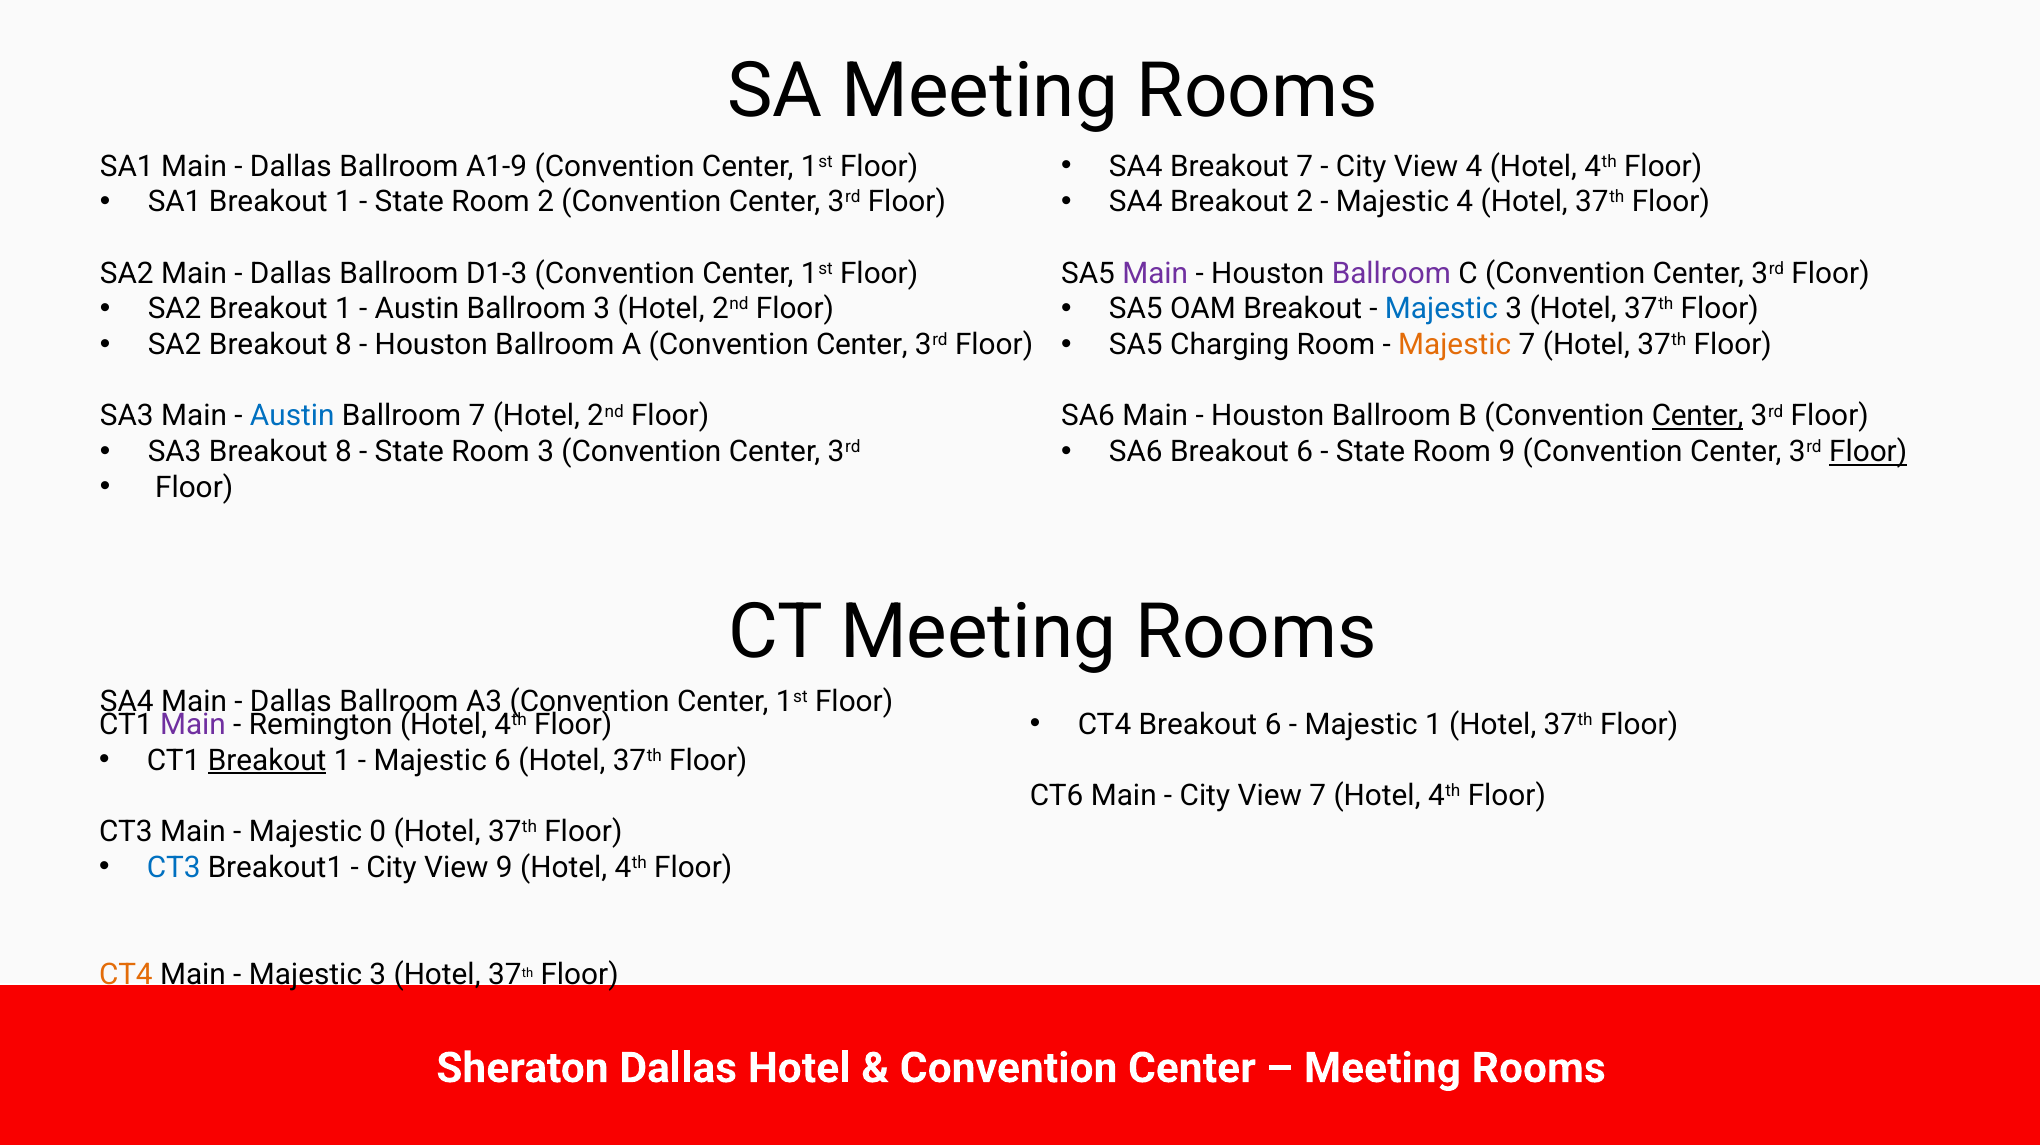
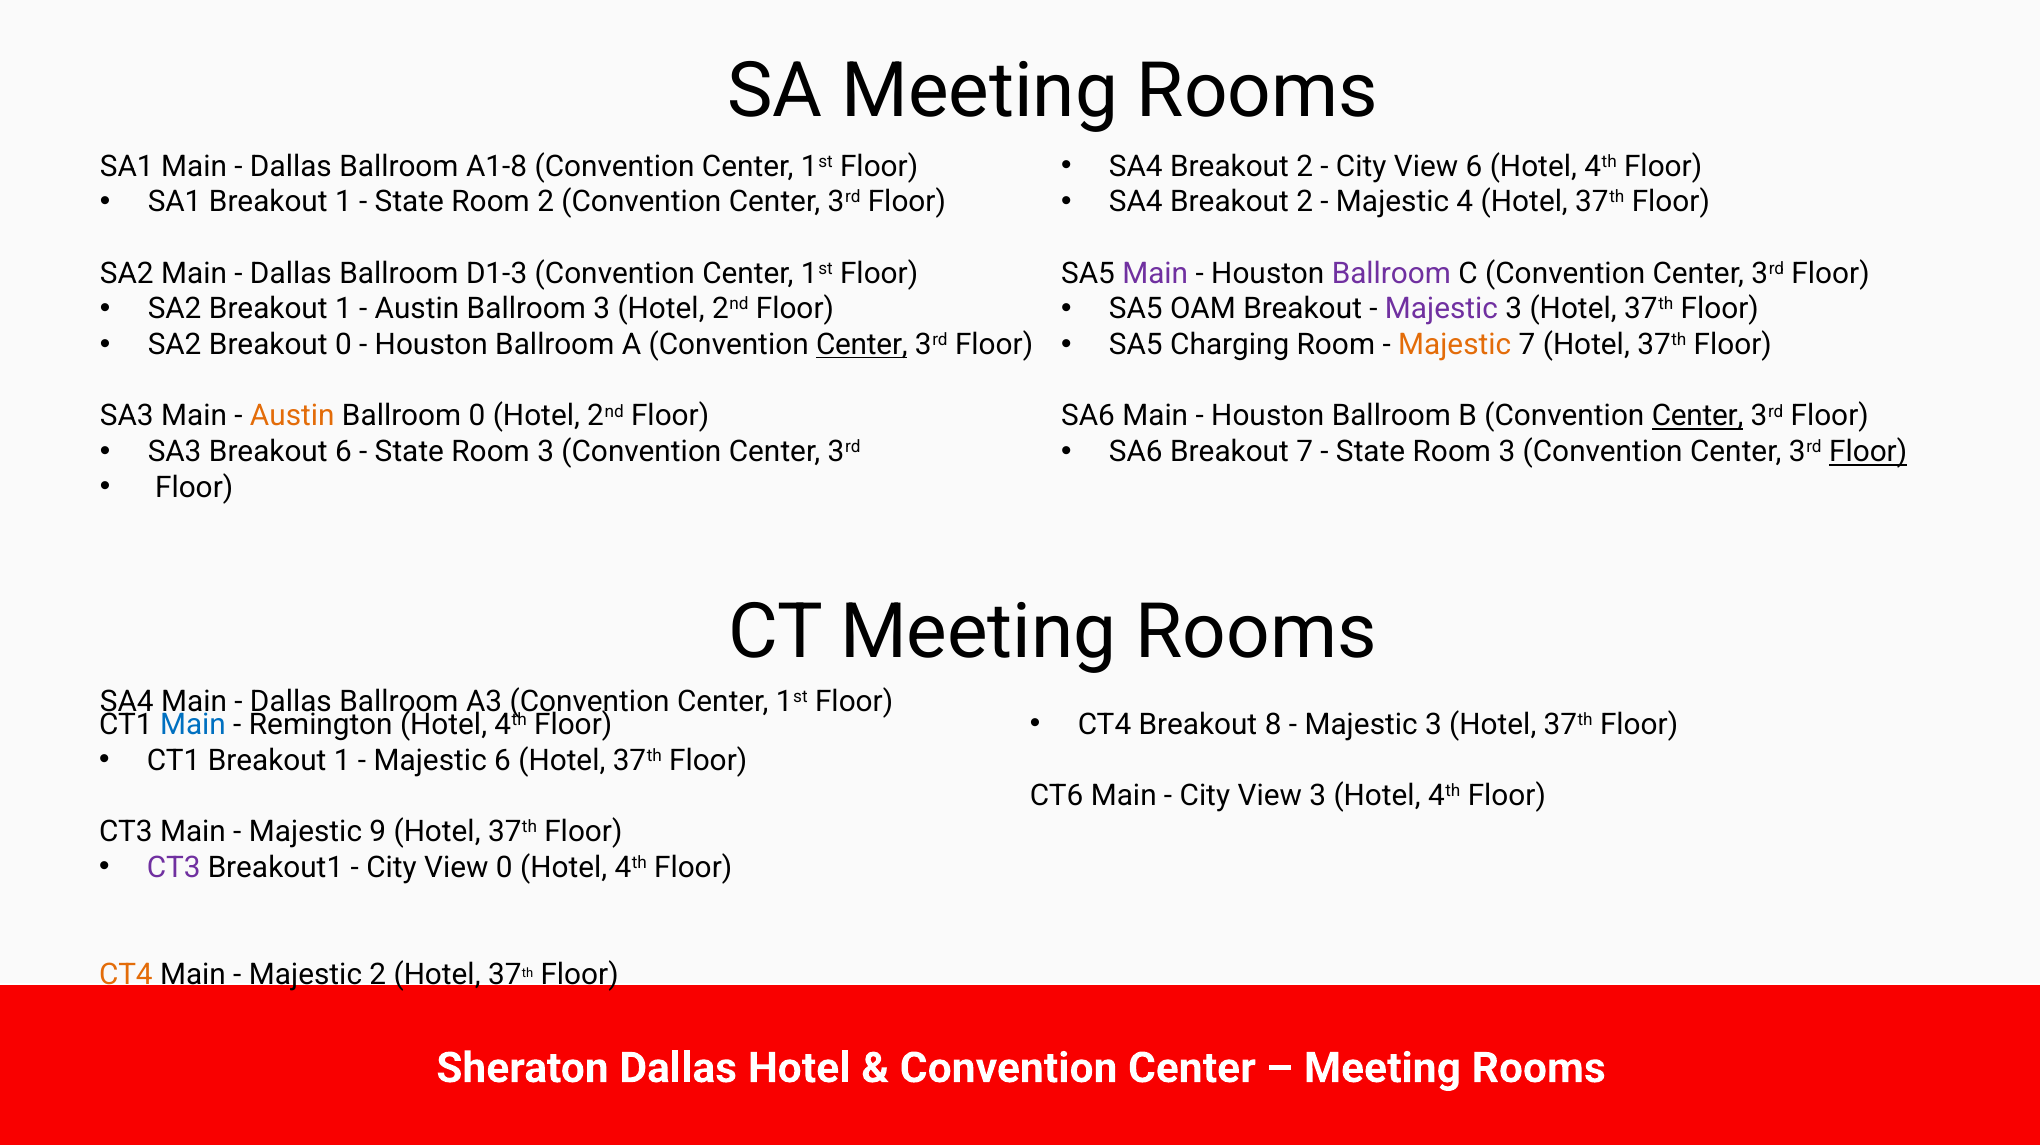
7 at (1305, 166): 7 -> 2
View 4: 4 -> 6
A1-9: A1-9 -> A1-8
Majestic at (1441, 309) colour: blue -> purple
SA2 Breakout 8: 8 -> 0
Center at (862, 345) underline: none -> present
Austin at (292, 416) colour: blue -> orange
Ballroom 7: 7 -> 0
SA3 Breakout 8: 8 -> 6
SA6 Breakout 6: 6 -> 7
9 at (1507, 452): 9 -> 3
CT4 Breakout 6: 6 -> 8
1 at (1433, 725): 1 -> 3
Main at (193, 725) colour: purple -> blue
Breakout at (267, 761) underline: present -> none
View 7: 7 -> 3
0: 0 -> 9
CT3 at (174, 868) colour: blue -> purple
View 9: 9 -> 0
3 at (378, 975): 3 -> 2
